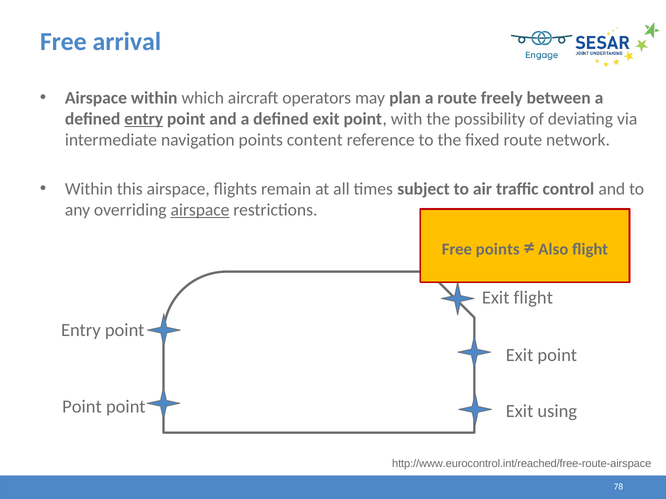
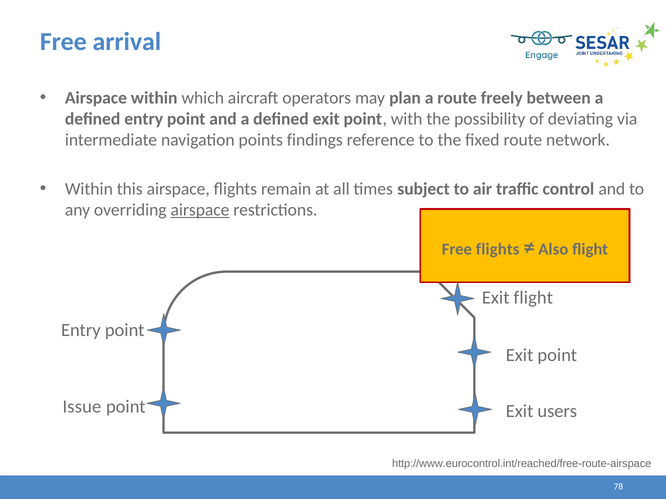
entry at (144, 119) underline: present -> none
content: content -> findings
Free points: points -> flights
Point at (82, 407): Point -> Issue
using: using -> users
